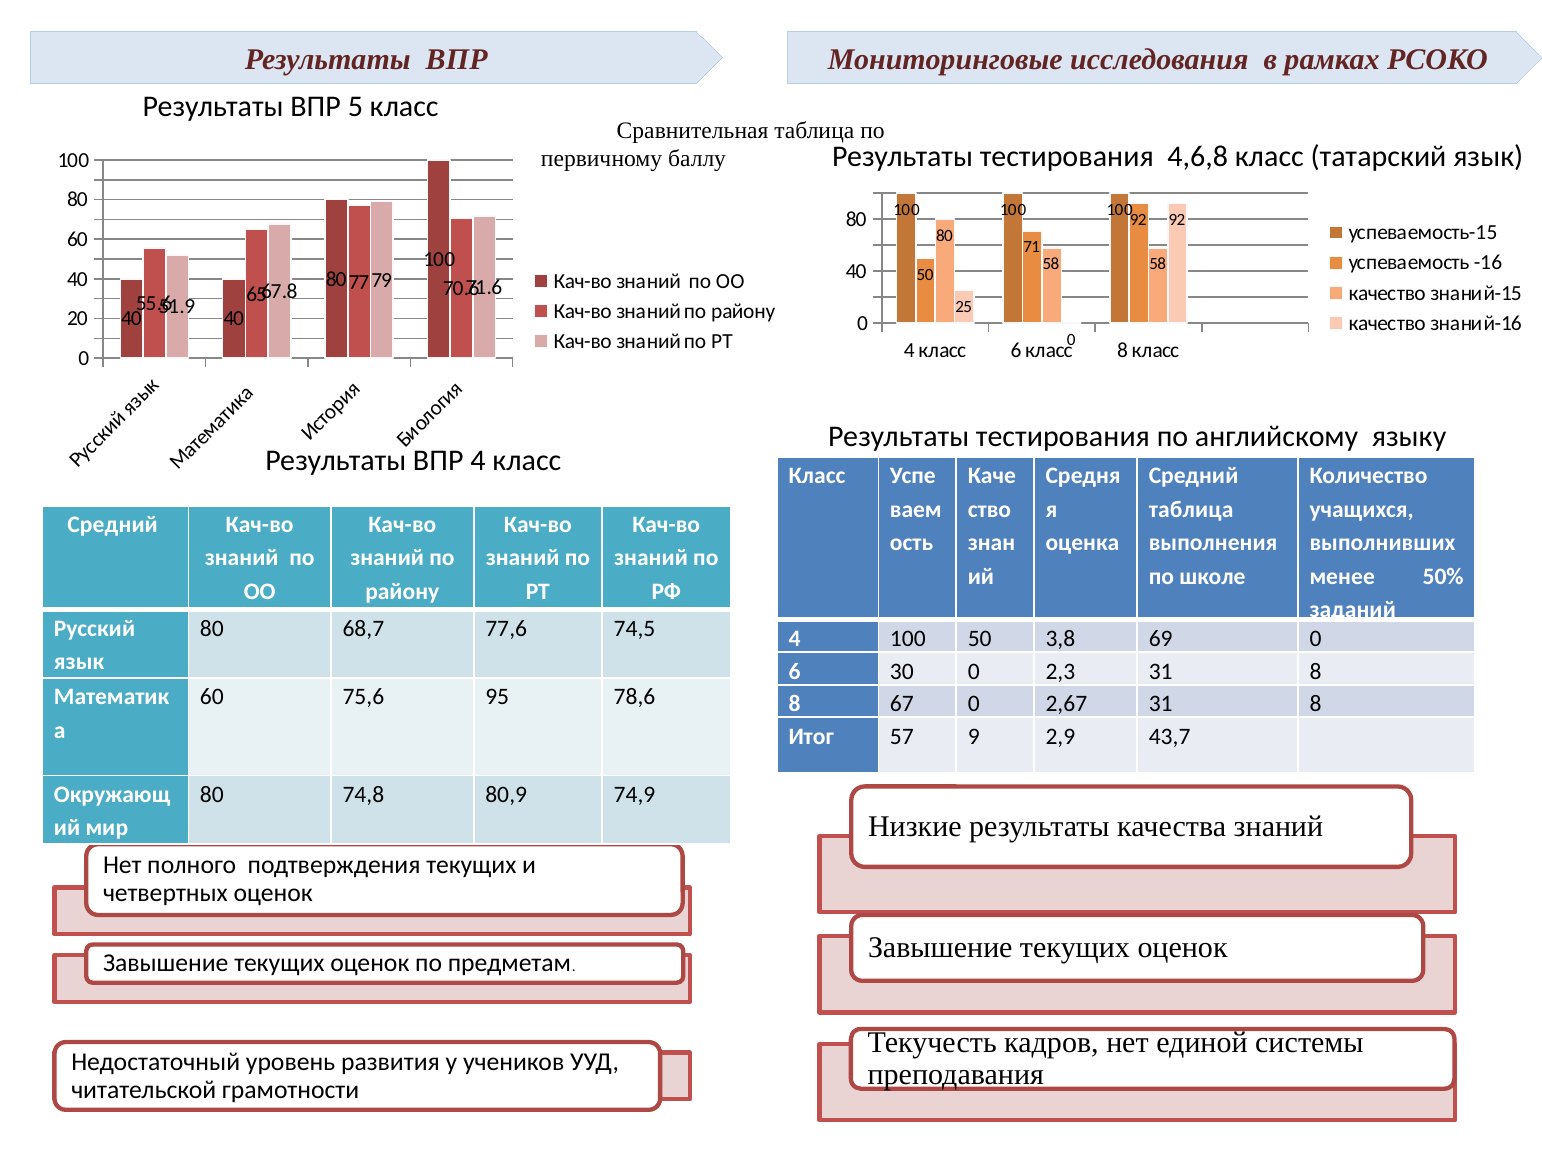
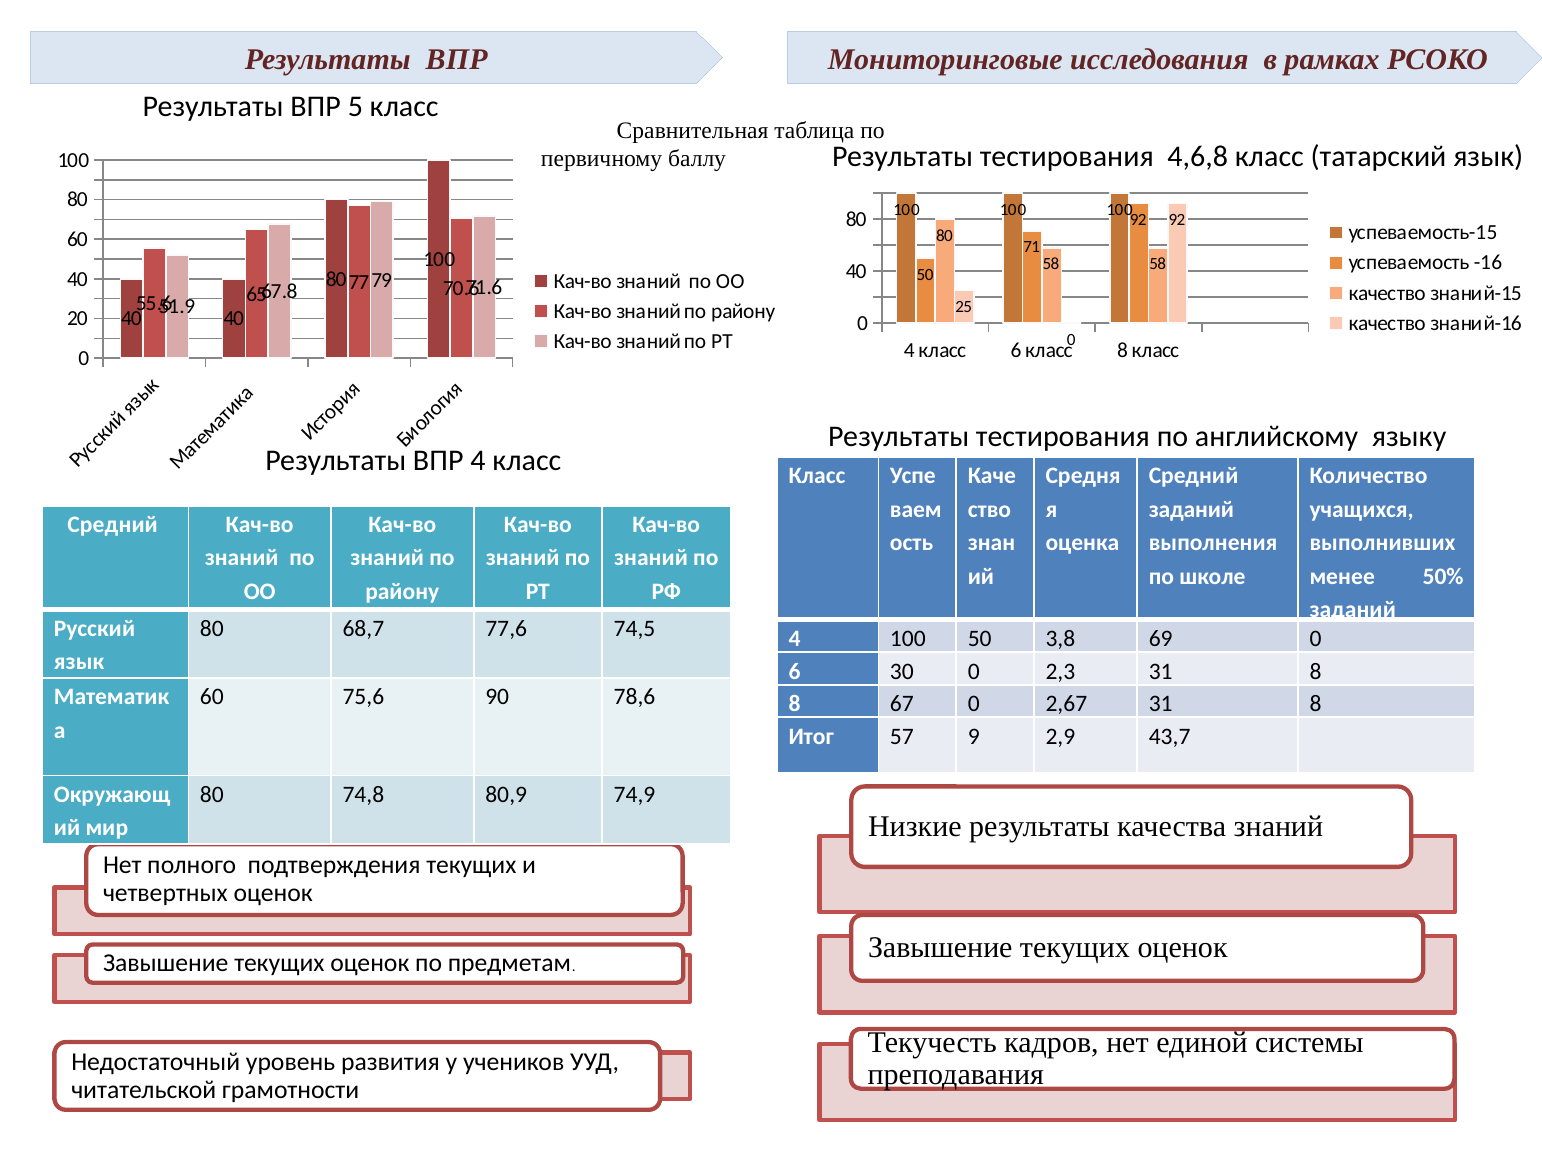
таблица at (1191, 509): таблица -> заданий
95: 95 -> 90
